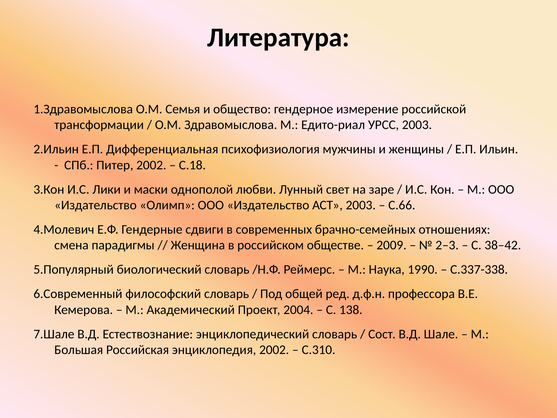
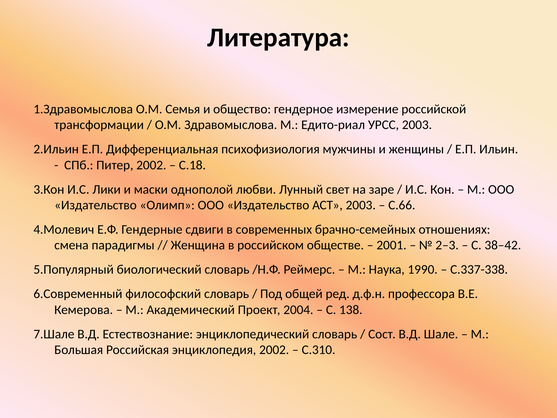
2009: 2009 -> 2001
